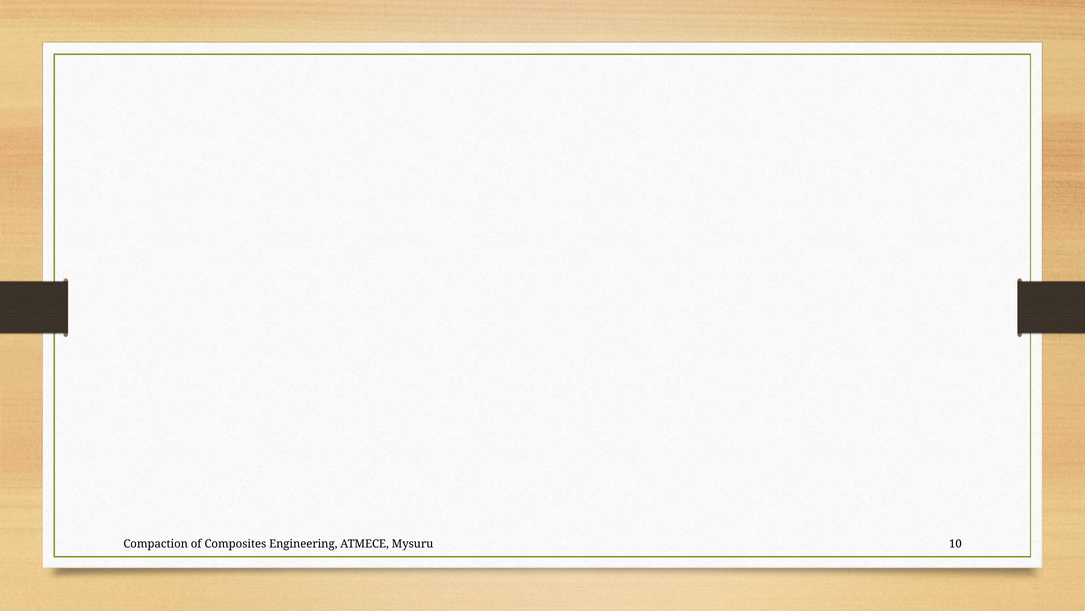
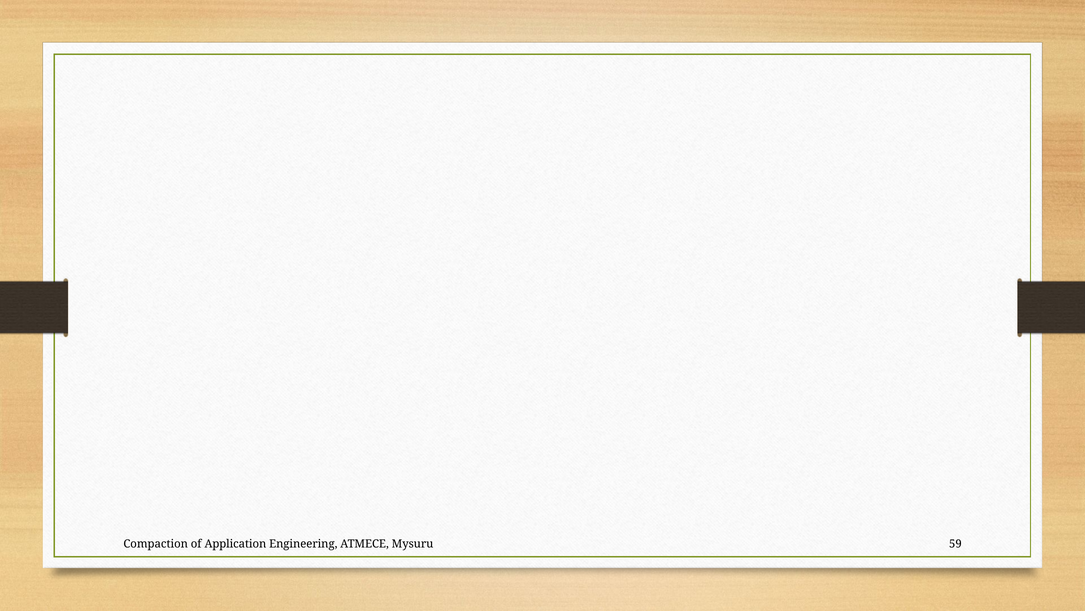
Composites: Composites -> Application
10: 10 -> 59
